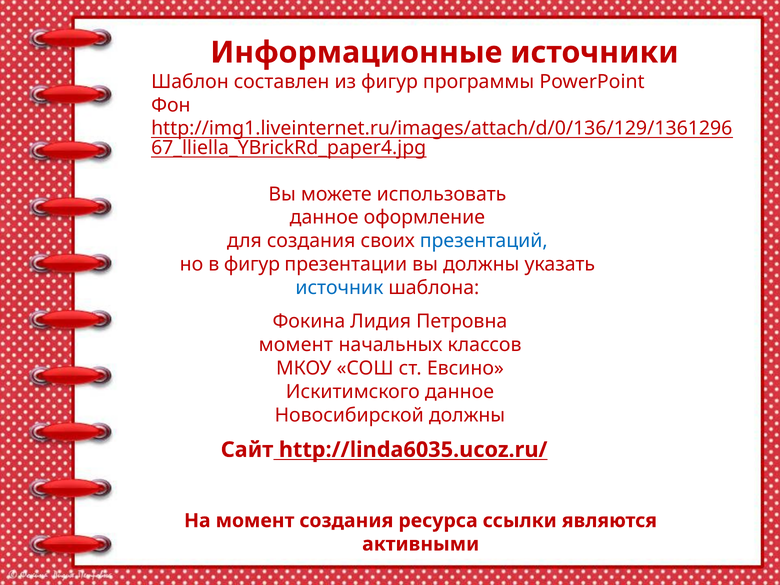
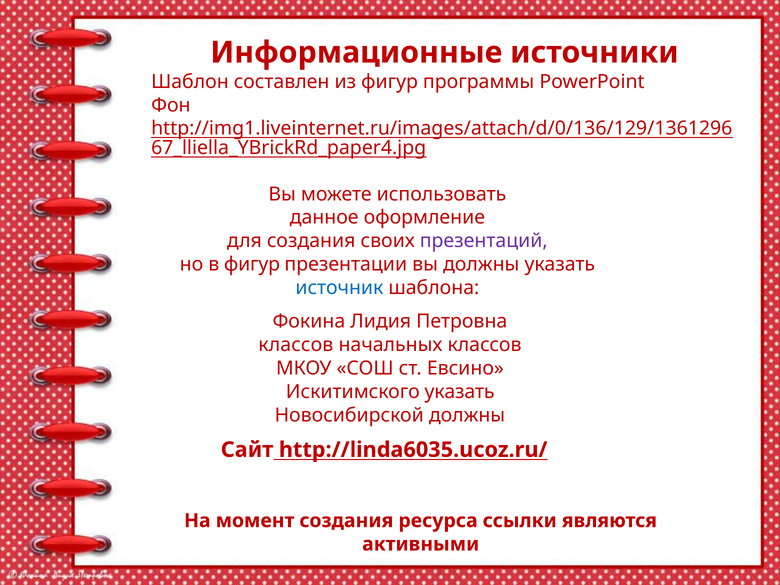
презентаций colour: blue -> purple
момент at (296, 345): момент -> классов
Искитимского данное: данное -> указать
